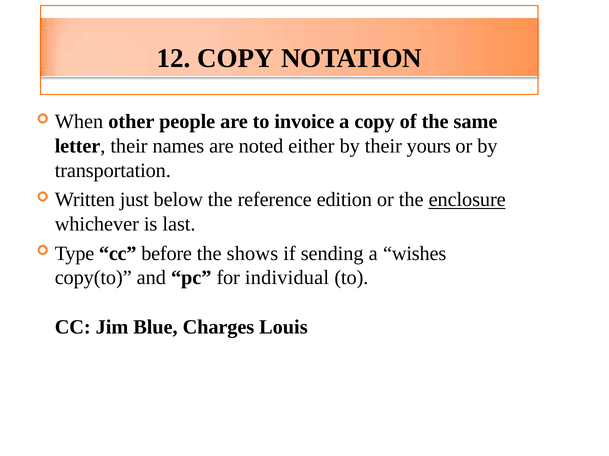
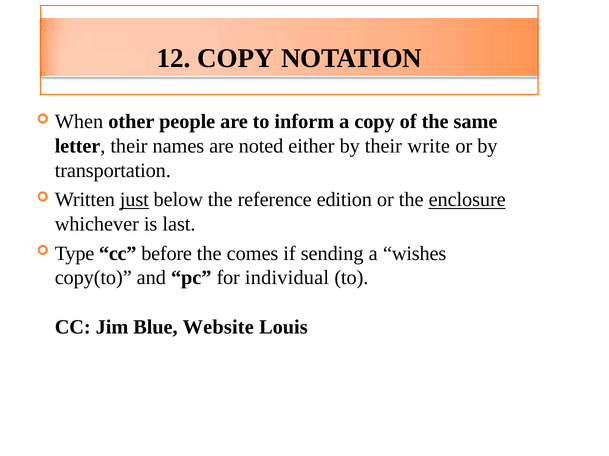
invoice: invoice -> inform
yours: yours -> write
just underline: none -> present
shows: shows -> comes
Charges: Charges -> Website
